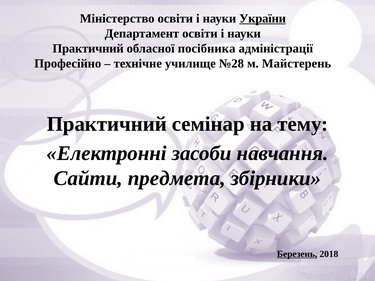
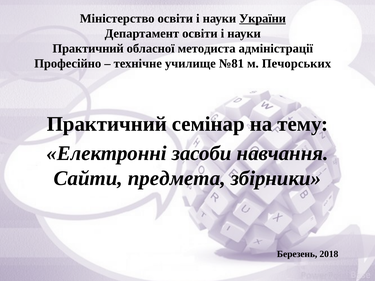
посібника: посібника -> методиста
№28: №28 -> №81
Майстерень: Майстерень -> Печорських
Березень underline: present -> none
